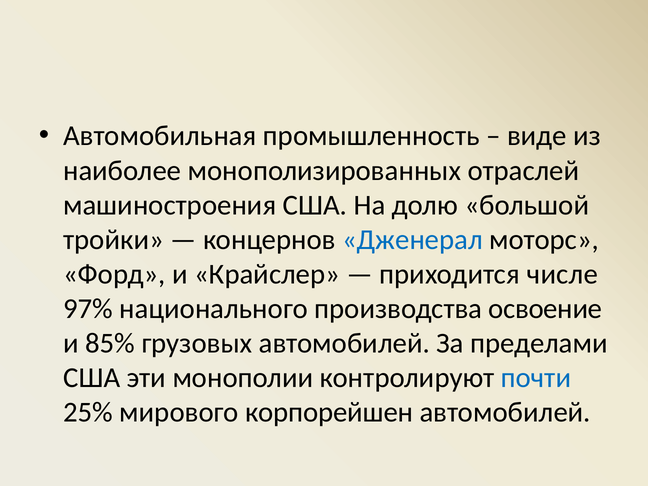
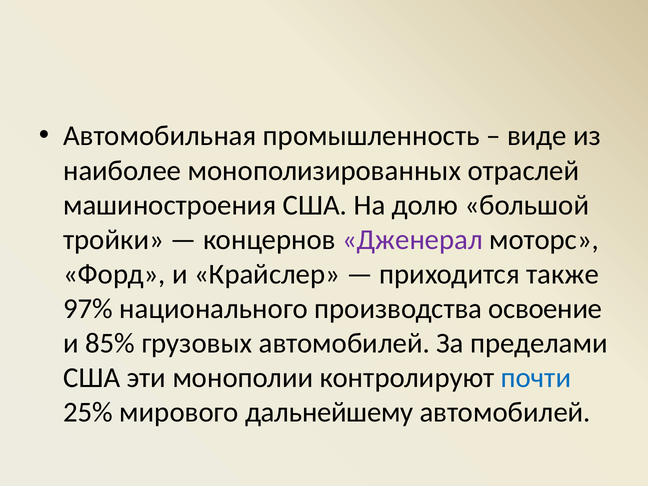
Дженерал colour: blue -> purple
числе: числе -> также
корпорейшен: корпорейшен -> дальнейшему
